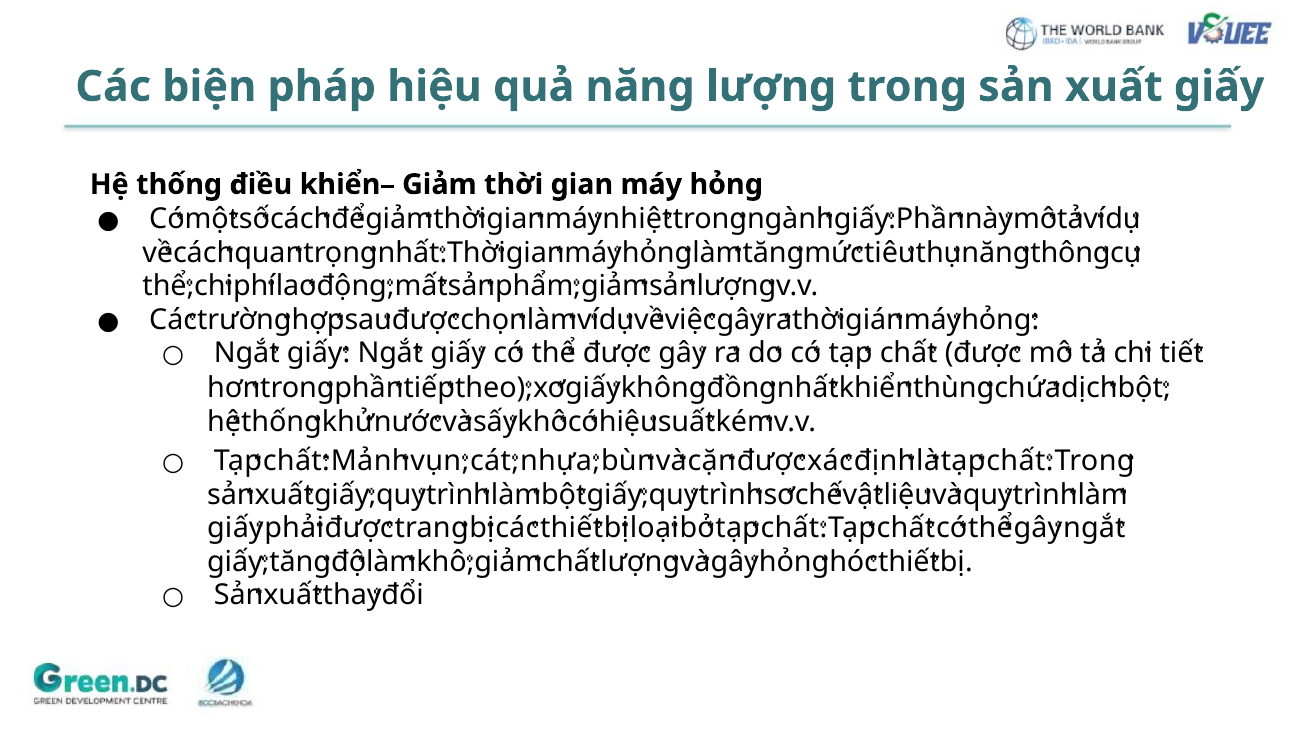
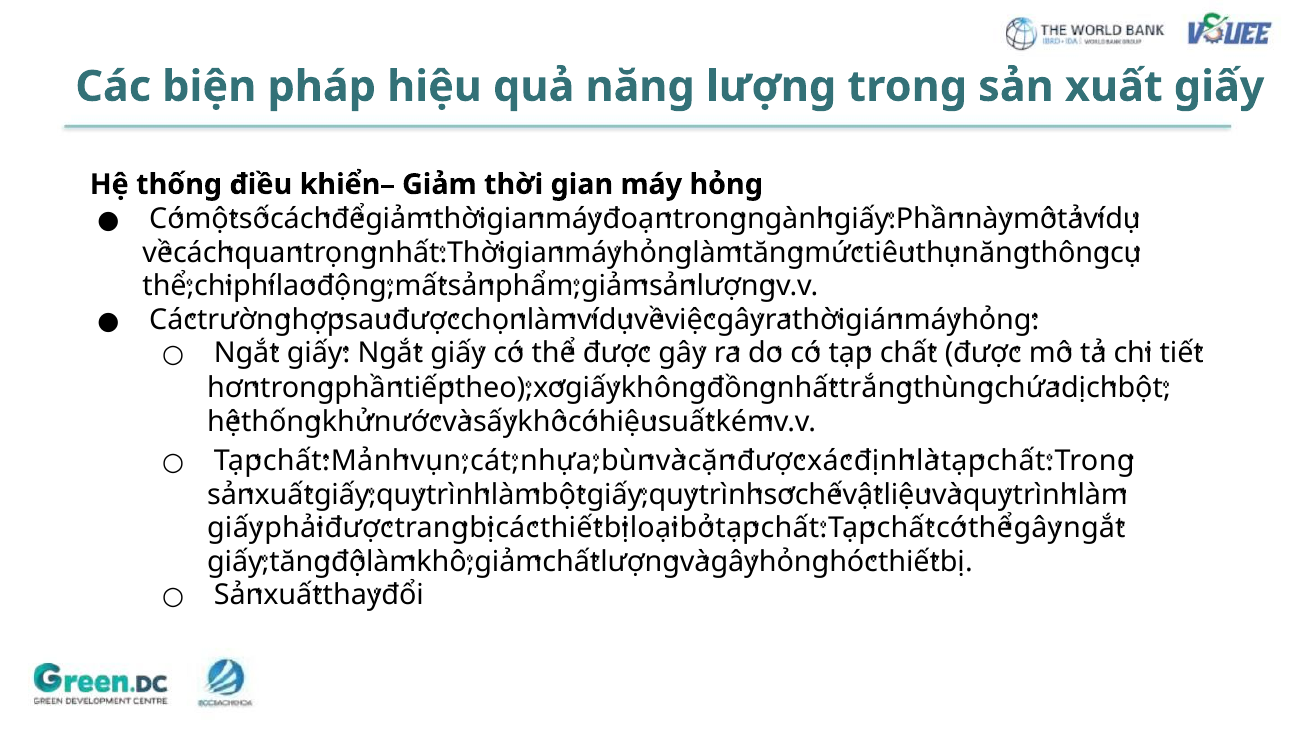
nhiệt: nhiệt -> đoạn
khiển: khiển -> trắng
